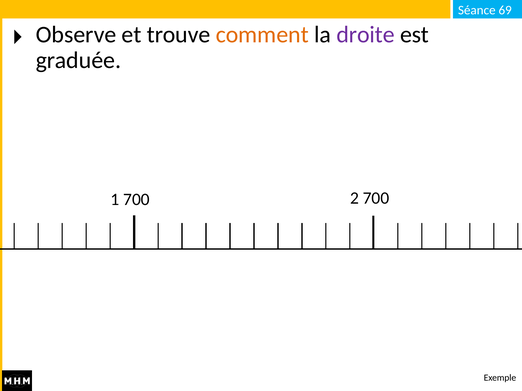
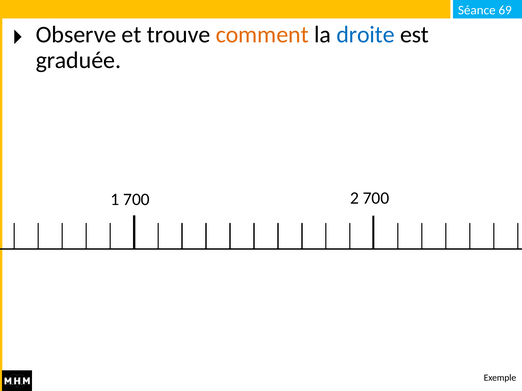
droite colour: purple -> blue
